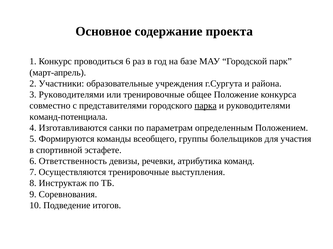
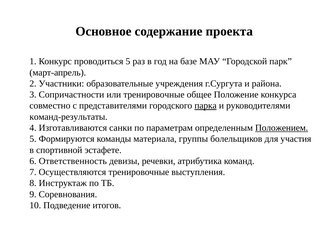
проводиться 6: 6 -> 5
3 Руководителями: Руководителями -> Сопричастности
команд-потенциала: команд-потенциала -> команд-результаты
Положением underline: none -> present
всеобщего: всеобщего -> материала
